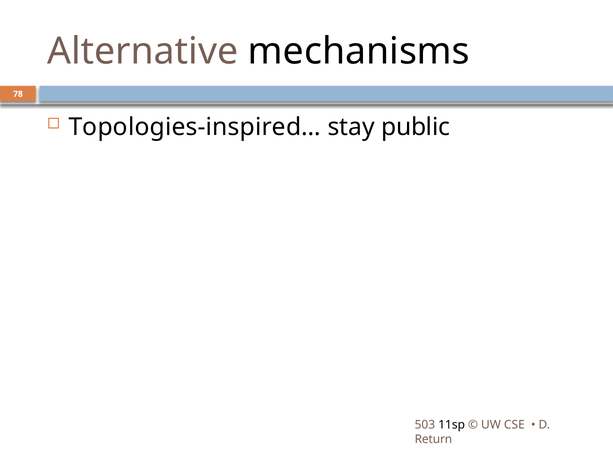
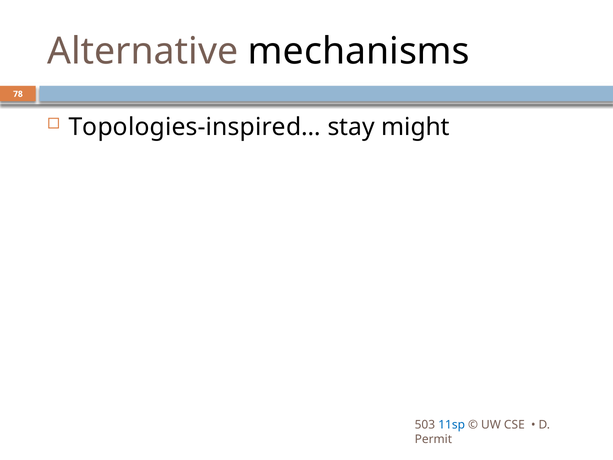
public: public -> might
11sp colour: black -> blue
Return: Return -> Permit
